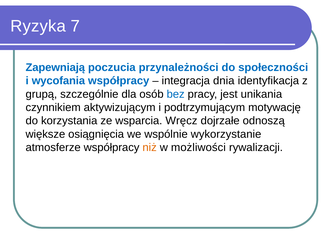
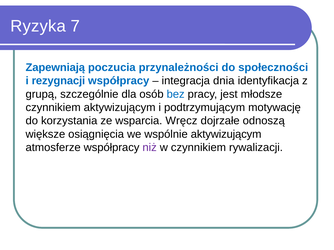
wycofania: wycofania -> rezygnacji
unikania: unikania -> młodsze
wspólnie wykorzystanie: wykorzystanie -> aktywizującym
niż colour: orange -> purple
w możliwości: możliwości -> czynnikiem
